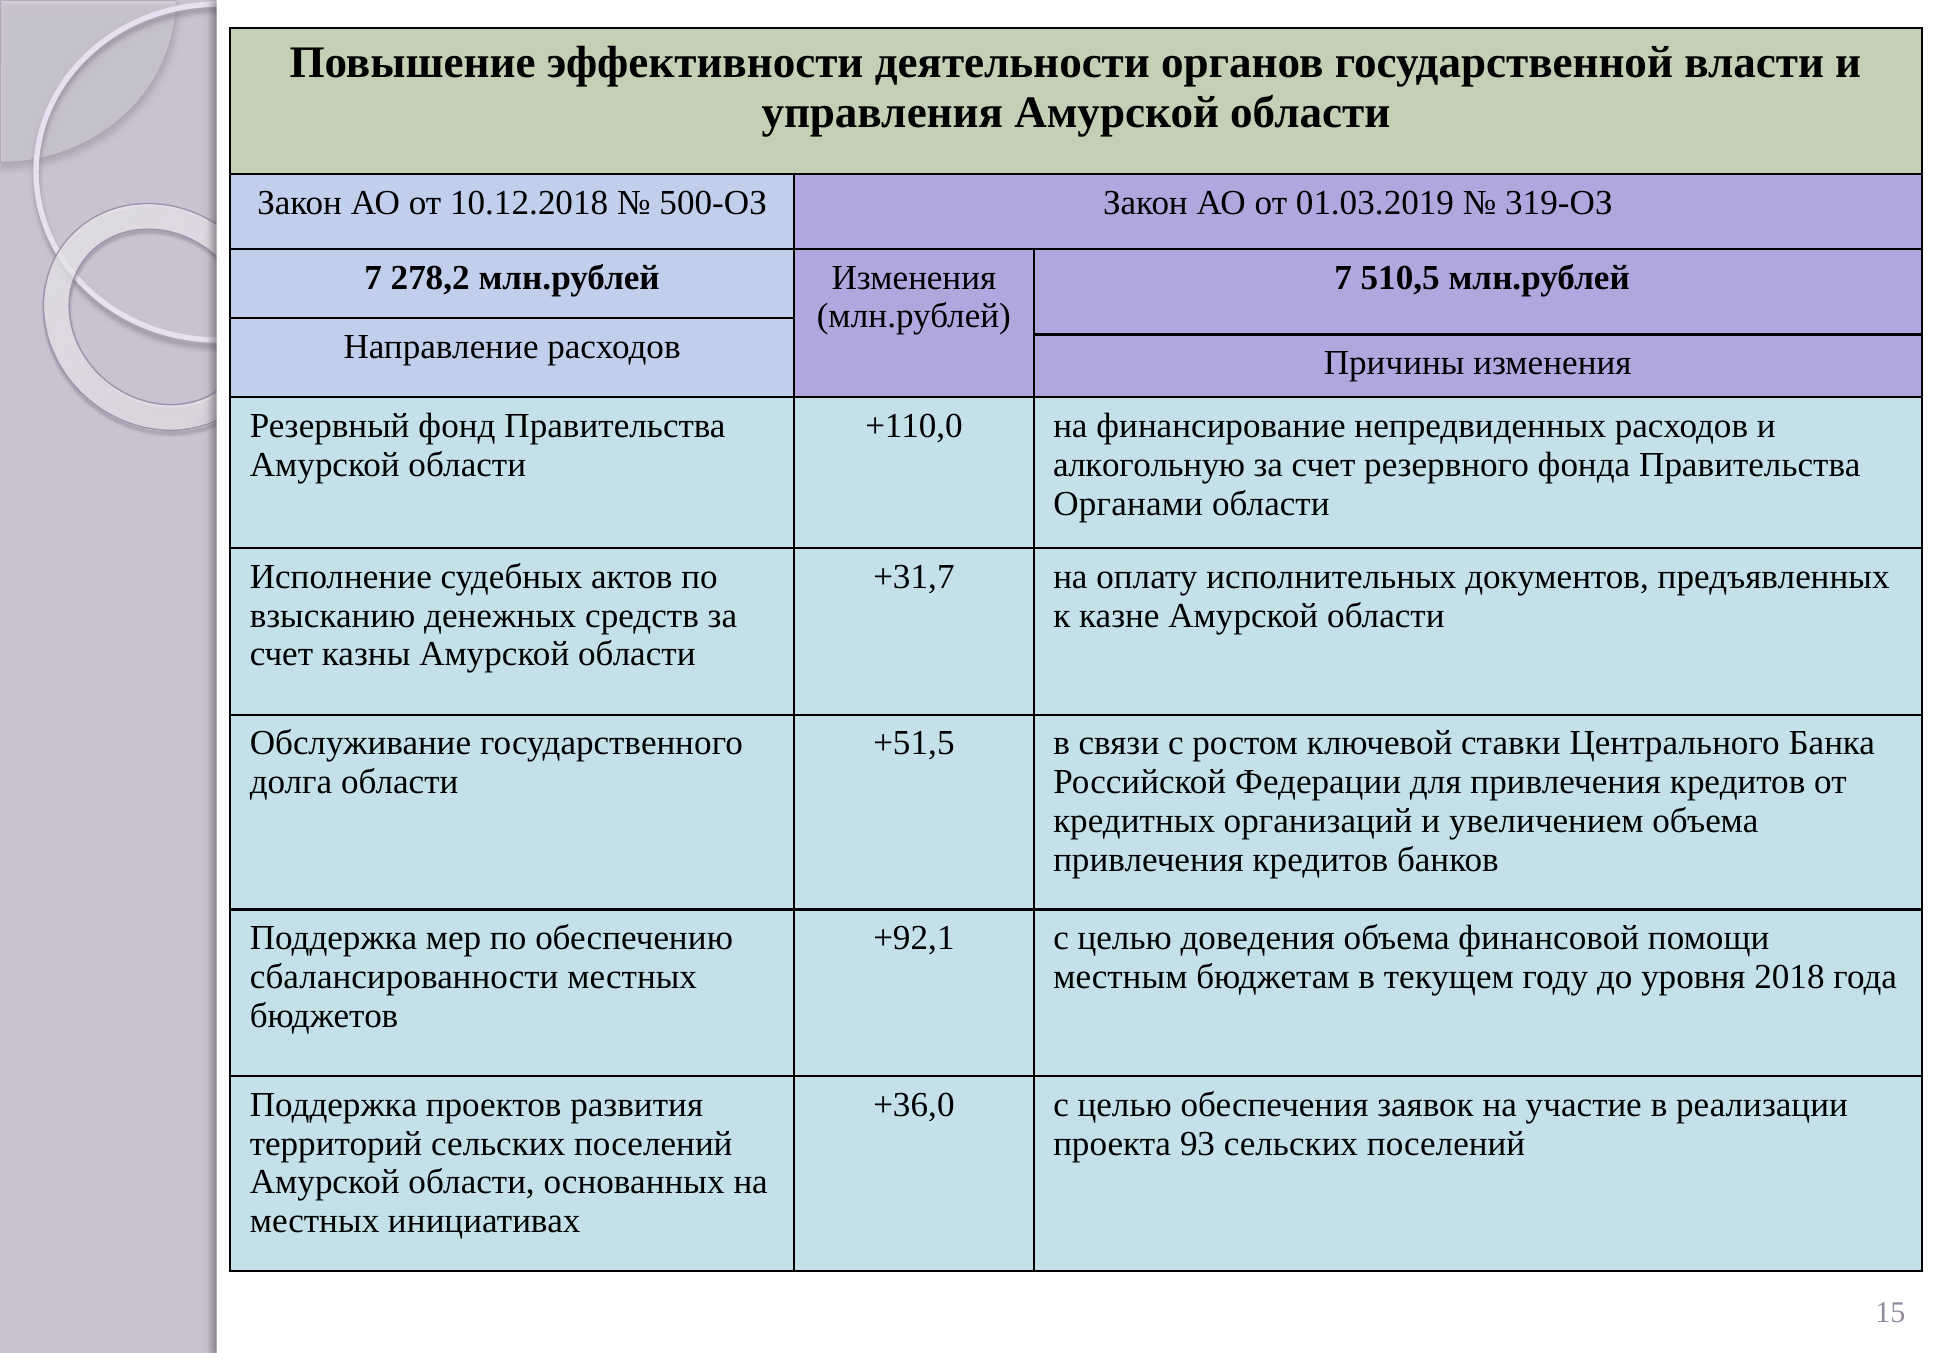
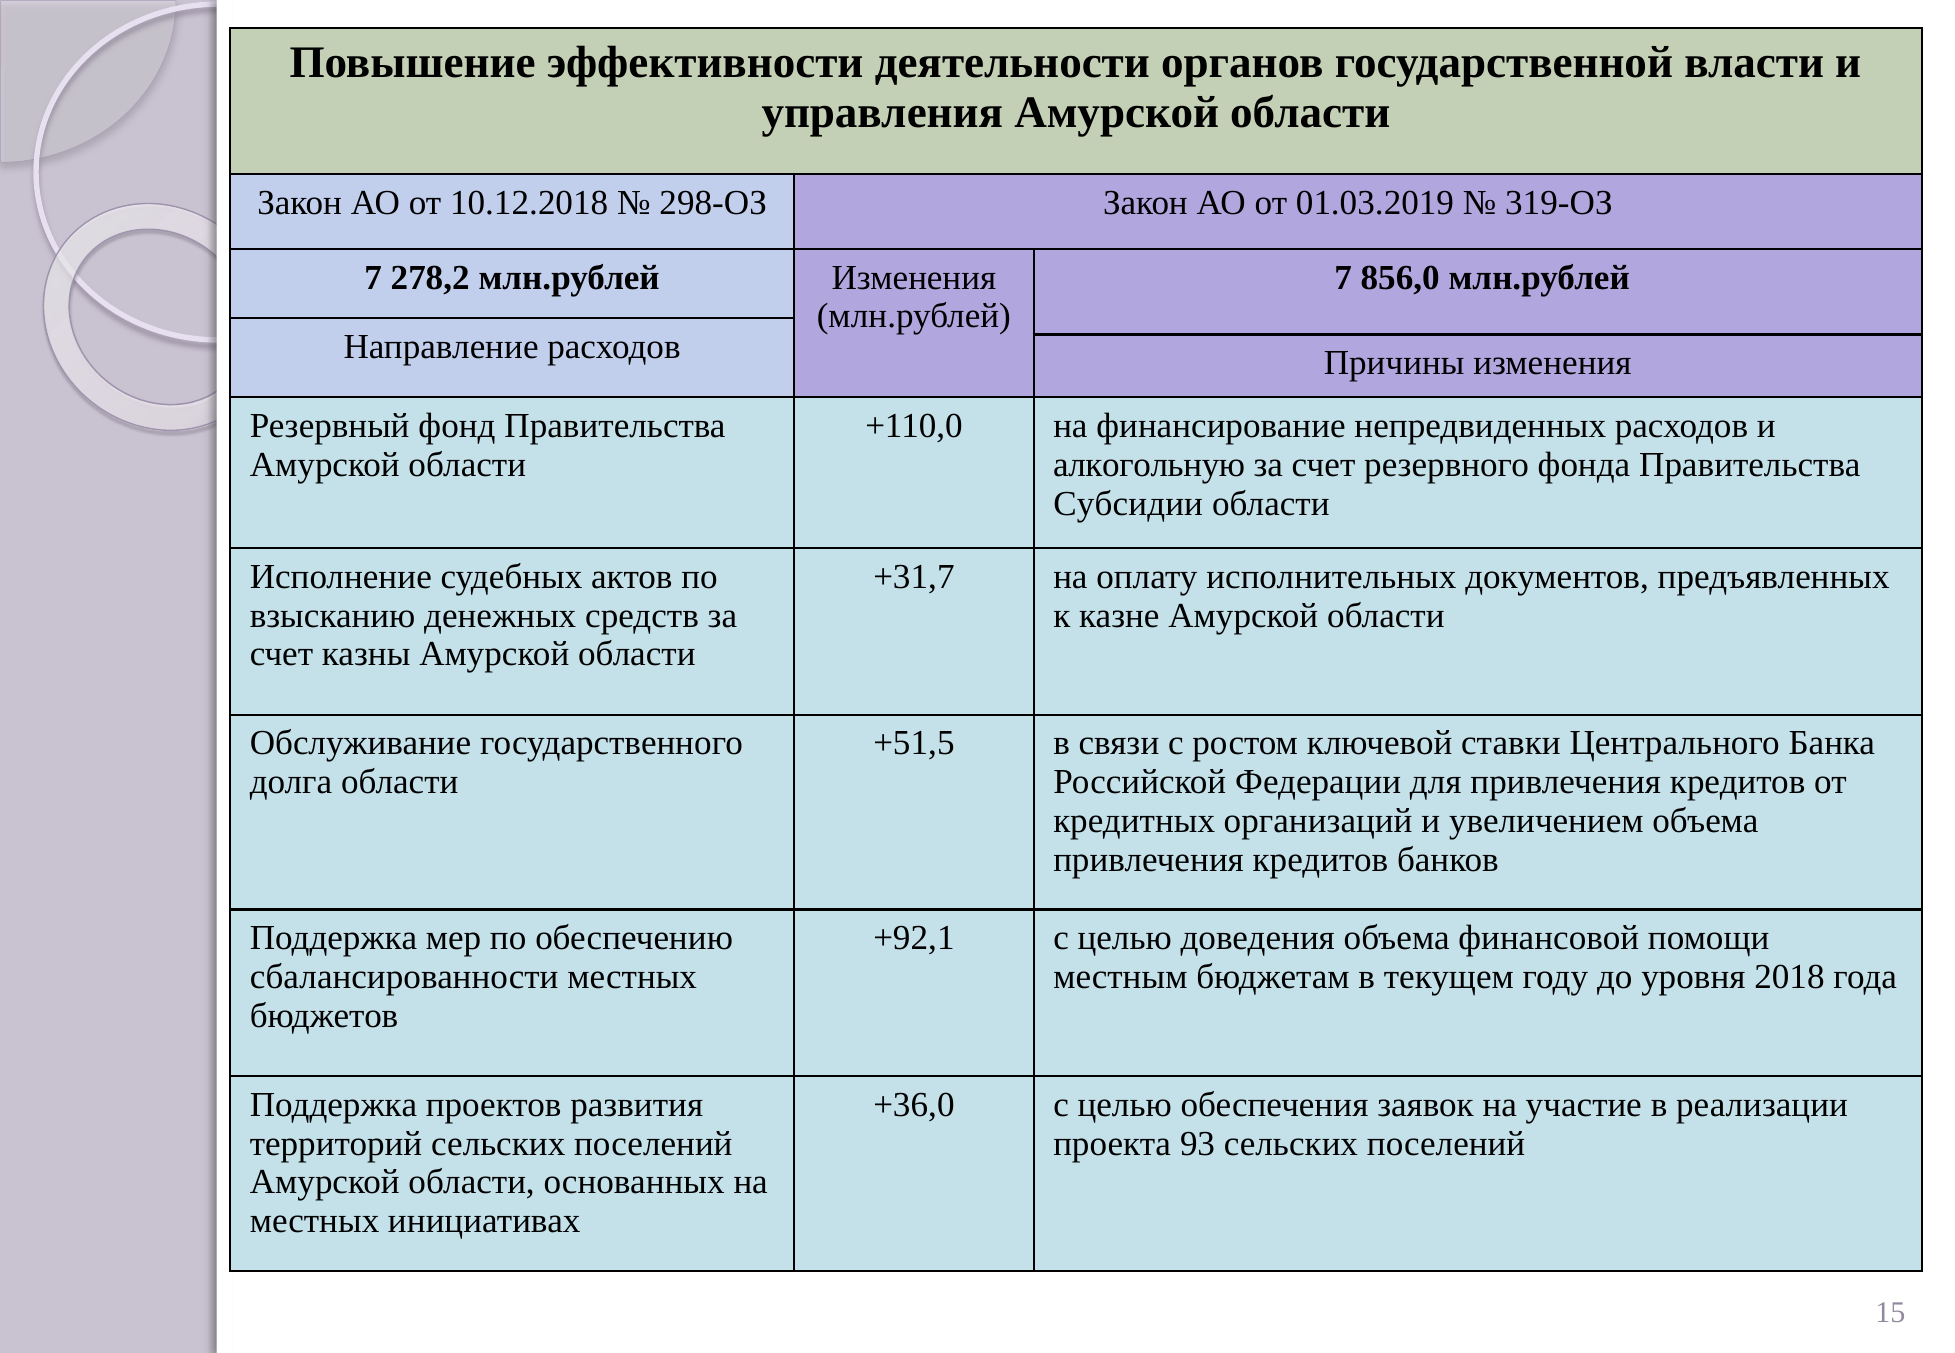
500-ОЗ: 500-ОЗ -> 298-ОЗ
510,5: 510,5 -> 856,0
Органами: Органами -> Субсидии
